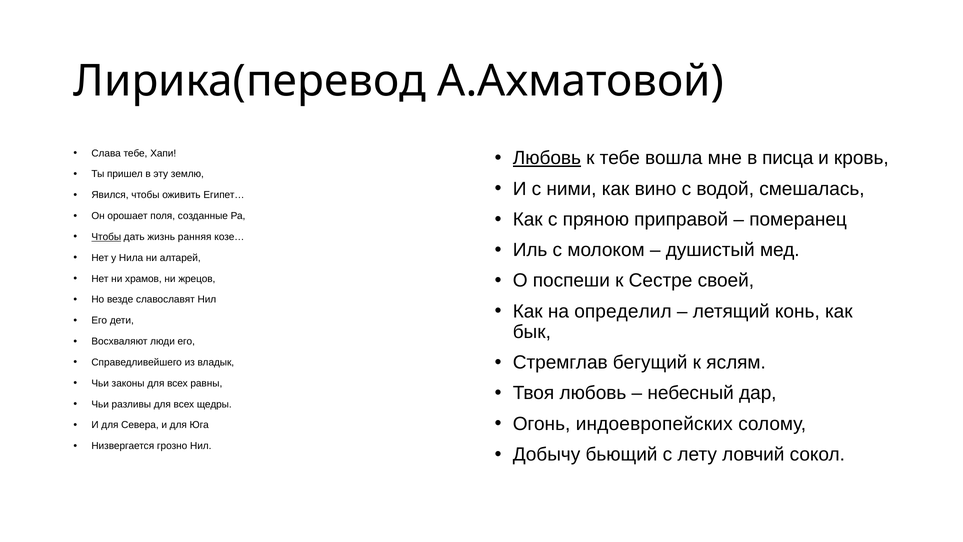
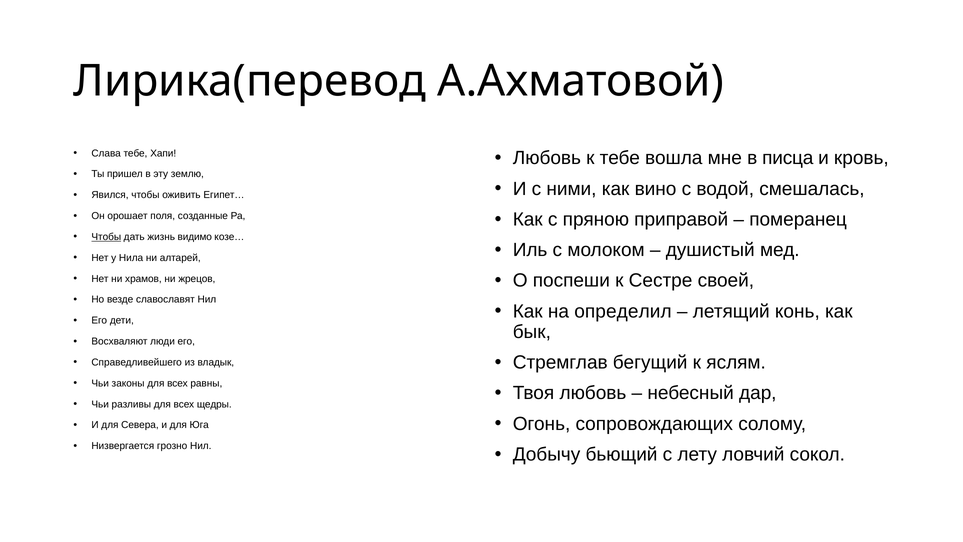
Любовь at (547, 158) underline: present -> none
ранняя: ранняя -> видимо
индоевропейских: индоевропейских -> сопровождающих
